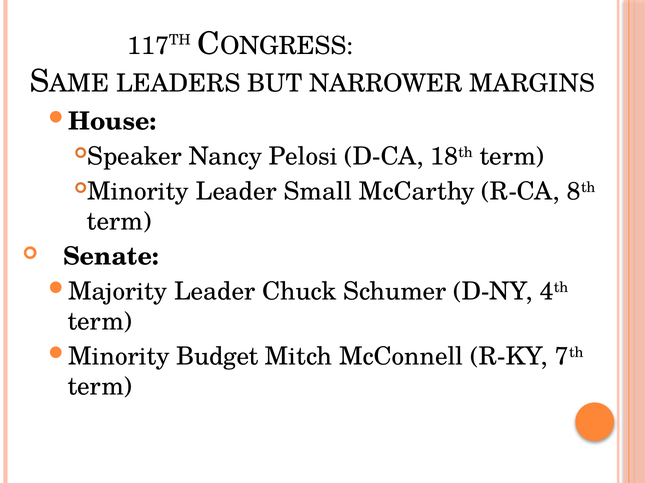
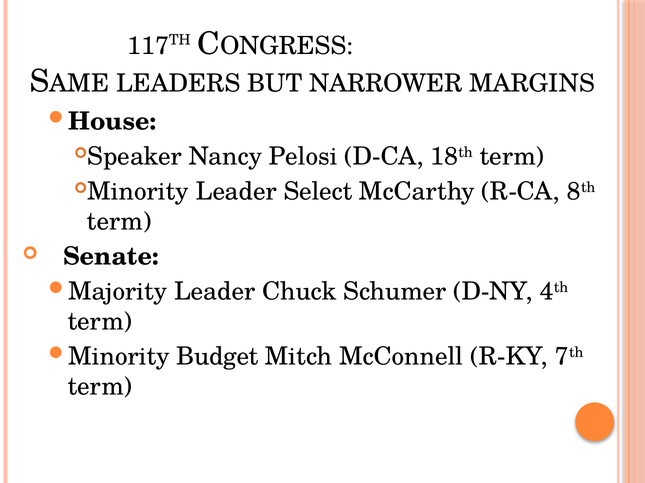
Small: Small -> Select
